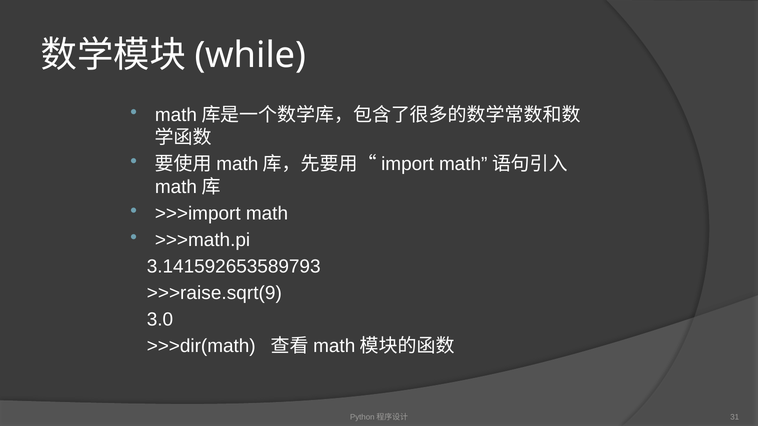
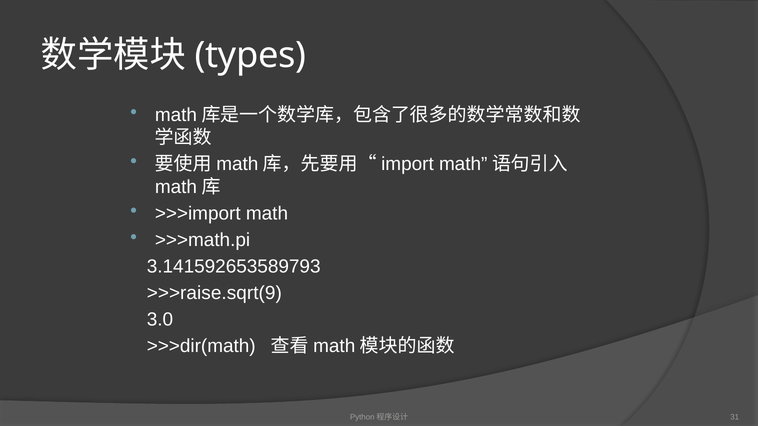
while: while -> types
